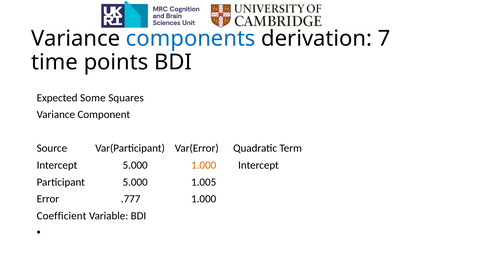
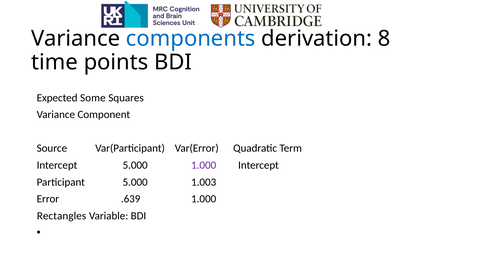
7: 7 -> 8
1.000 at (204, 166) colour: orange -> purple
1.005: 1.005 -> 1.003
.777: .777 -> .639
Coefficient: Coefficient -> Rectangles
